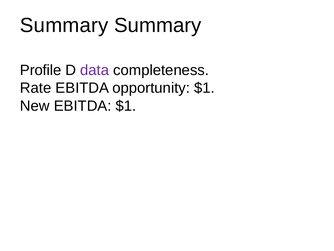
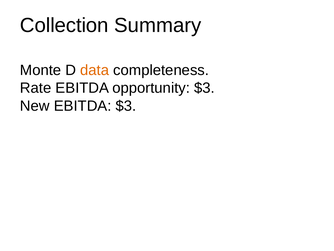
Summary at (64, 25): Summary -> Collection
Profile: Profile -> Monte
data colour: purple -> orange
opportunity $1: $1 -> $3
EBITDA $1: $1 -> $3
